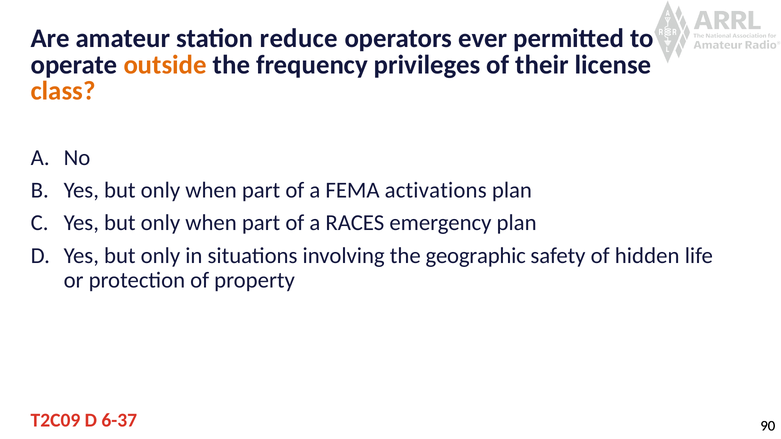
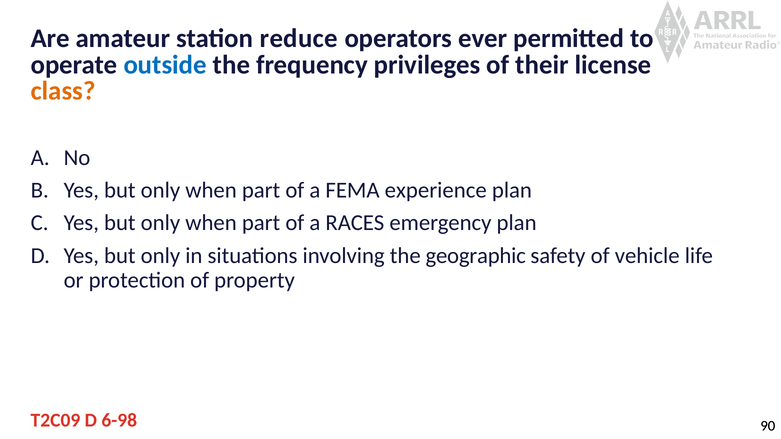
outside colour: orange -> blue
activations: activations -> experience
hidden: hidden -> vehicle
6-37: 6-37 -> 6-98
